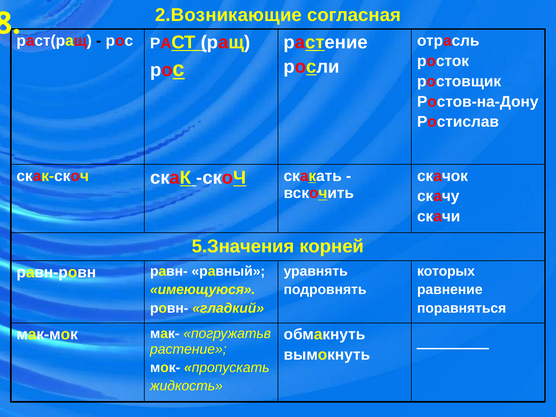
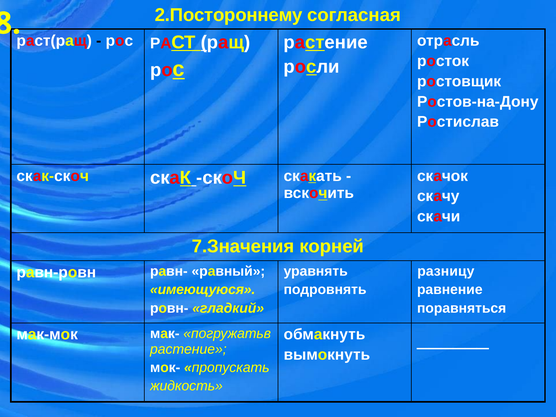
2.Возникающие: 2.Возникающие -> 2.Постороннему
5.Значения: 5.Значения -> 7.Значения
которых: которых -> разницу
